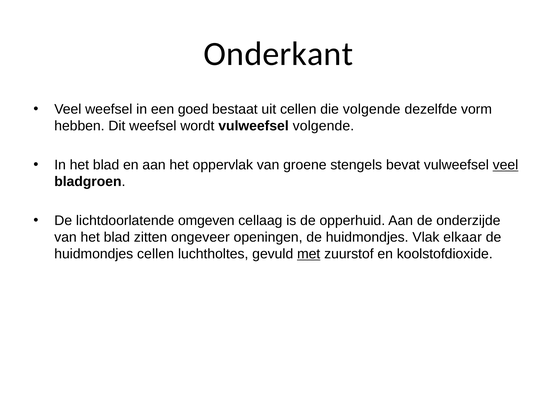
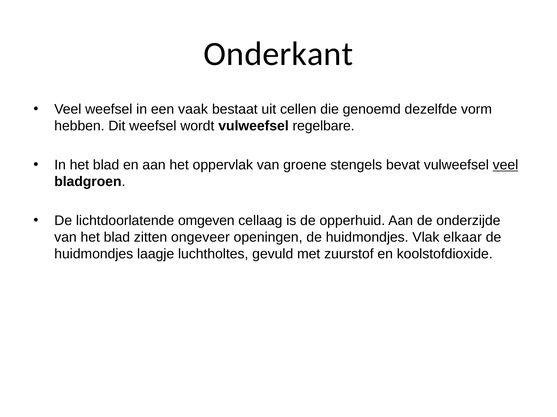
goed: goed -> vaak
die volgende: volgende -> genoemd
vulweefsel volgende: volgende -> regelbare
huidmondjes cellen: cellen -> laagje
met underline: present -> none
